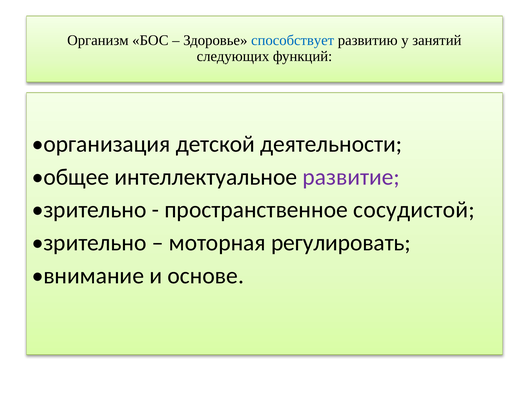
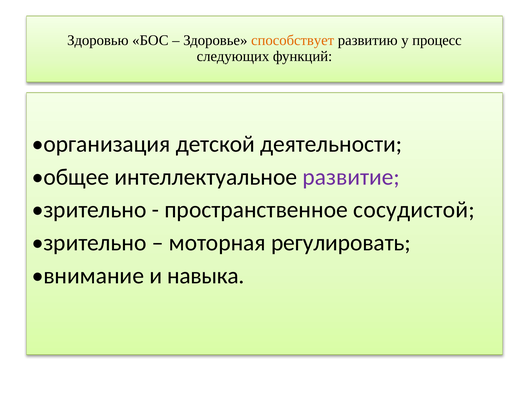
Организм: Организм -> Здоровью
способствует colour: blue -> orange
занятий: занятий -> процесс
основе: основе -> навыка
